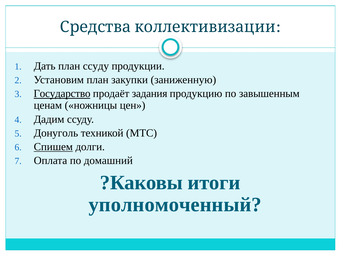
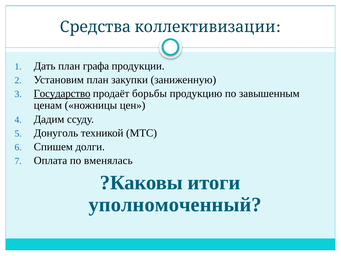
план ссуду: ссуду -> графа
задания: задания -> борьбы
Спишем underline: present -> none
домашний: домашний -> вменялась
